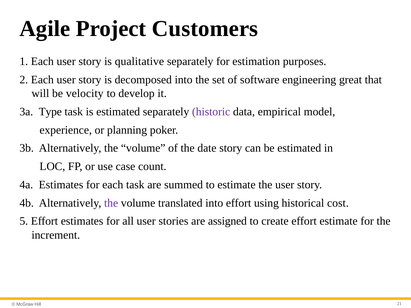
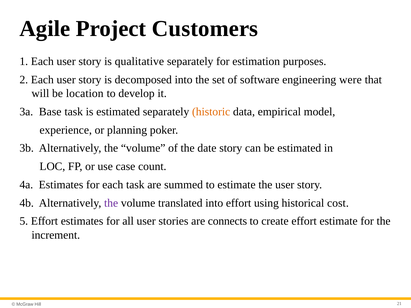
great: great -> were
velocity: velocity -> location
Type: Type -> Base
historic colour: purple -> orange
assigned: assigned -> connects
